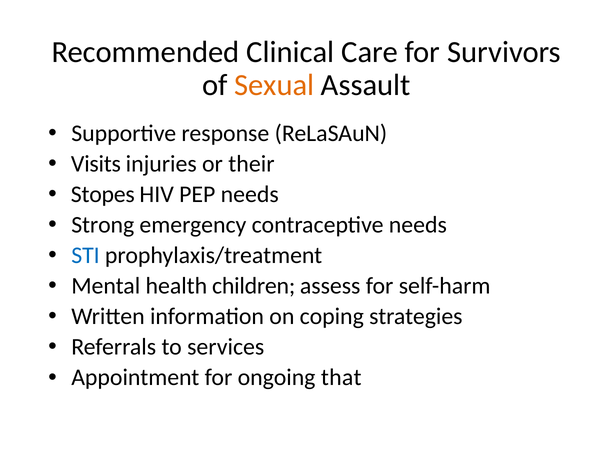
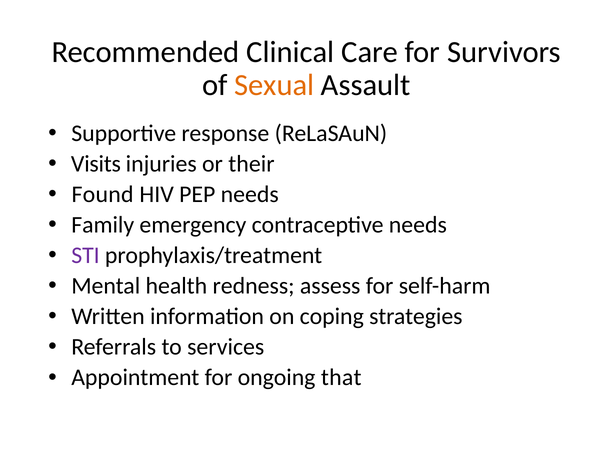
Stopes: Stopes -> Found
Strong: Strong -> Family
STI colour: blue -> purple
children: children -> redness
